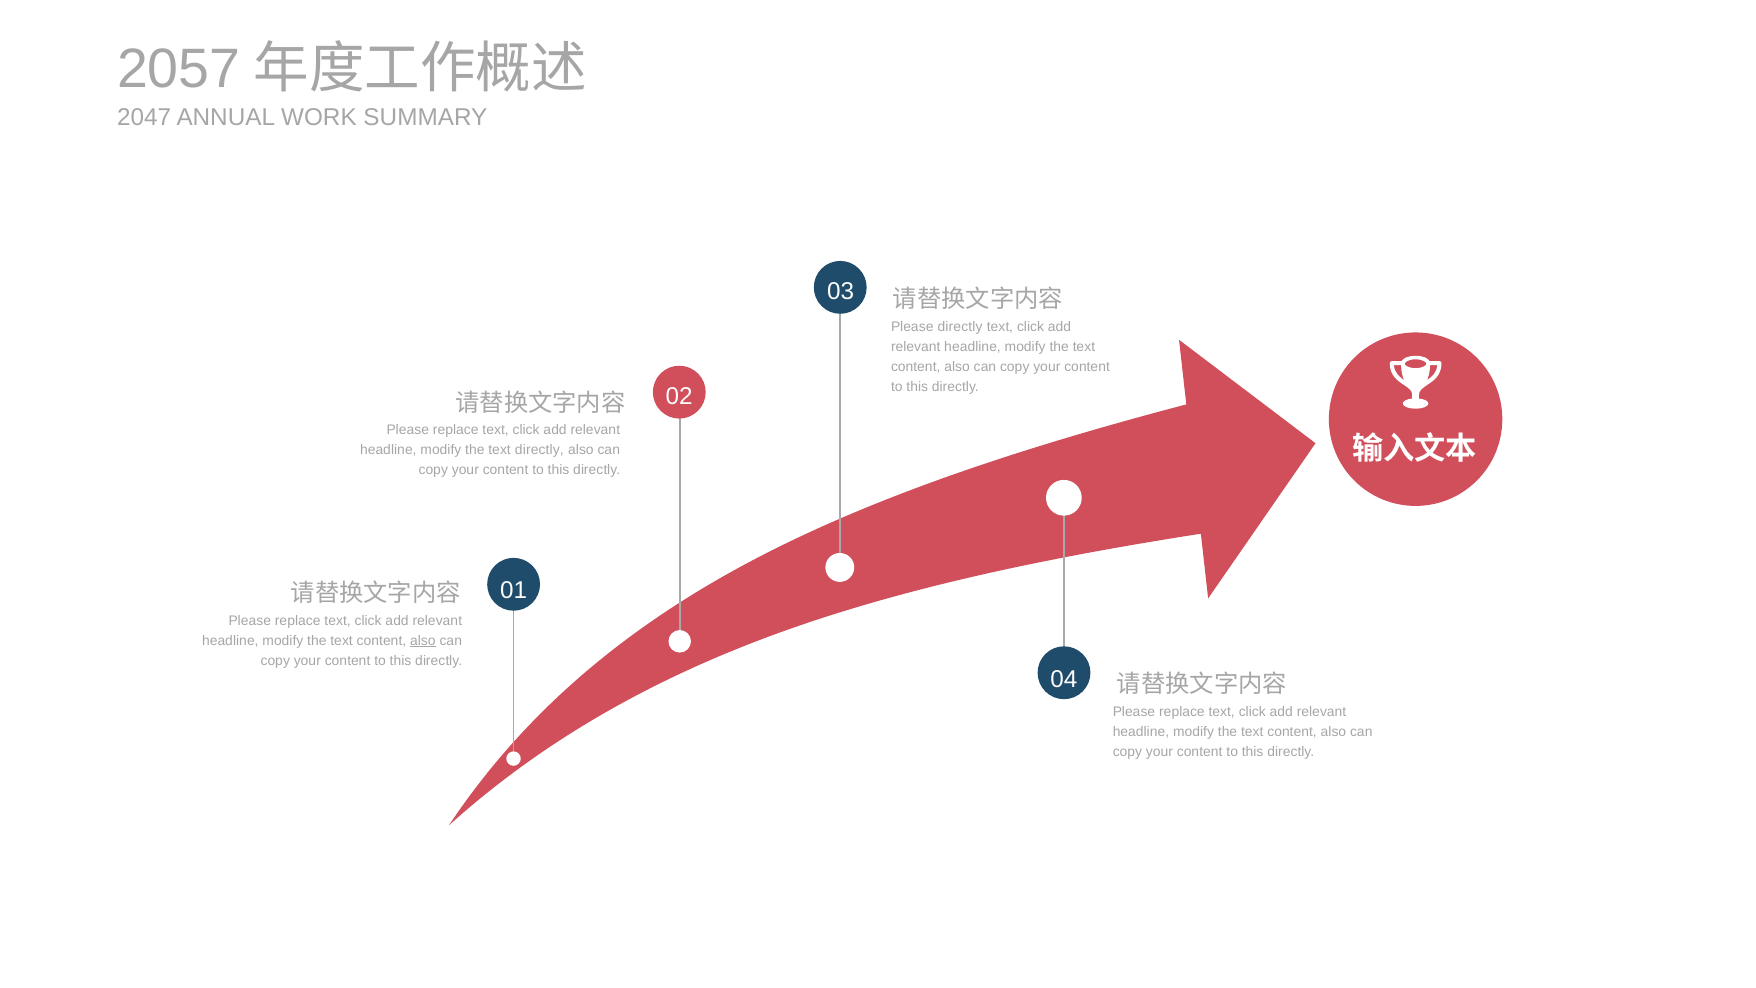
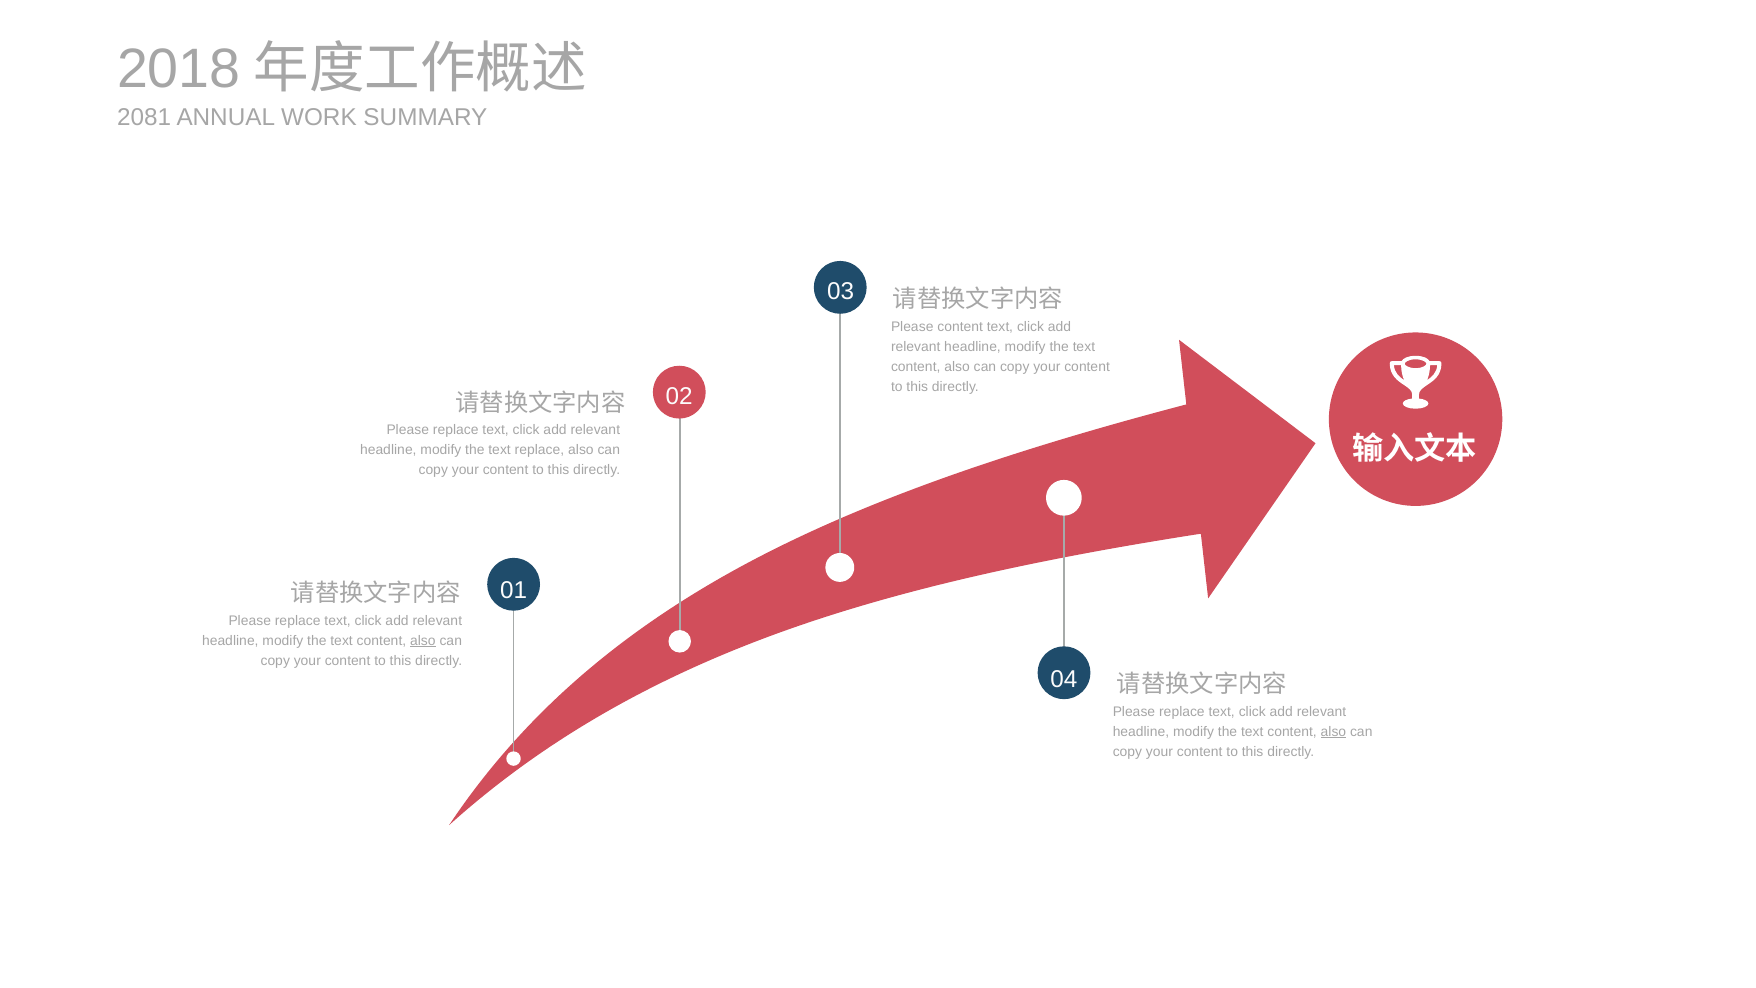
2057: 2057 -> 2018
2047: 2047 -> 2081
Please directly: directly -> content
text directly: directly -> replace
also at (1333, 731) underline: none -> present
